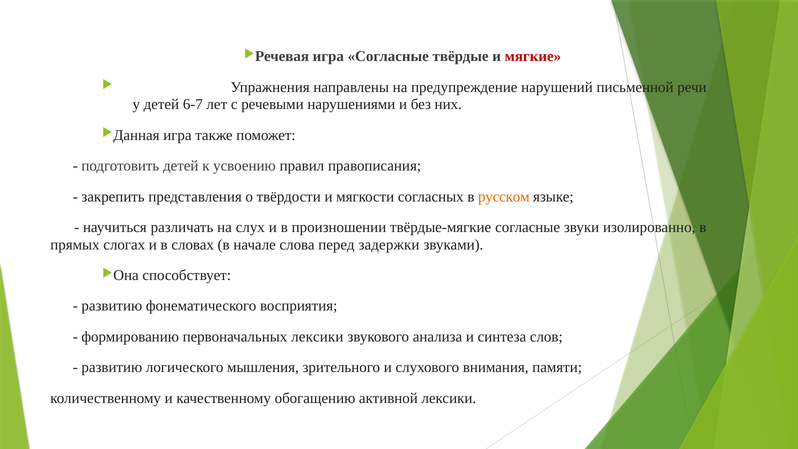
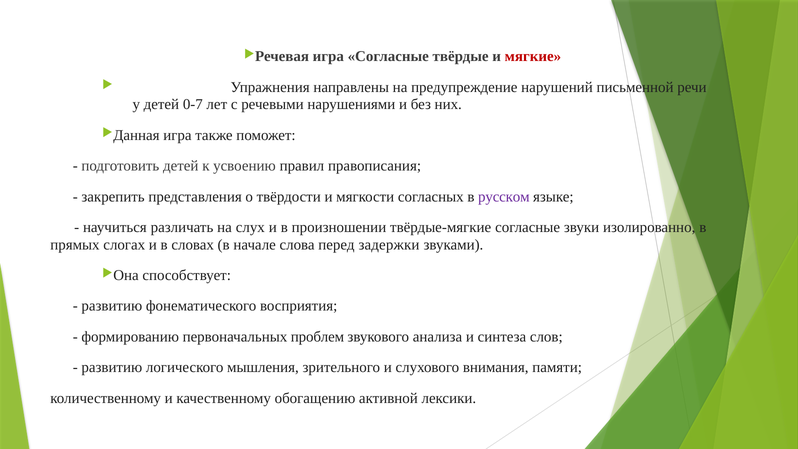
6-7: 6-7 -> 0-7
русском colour: orange -> purple
первоначальных лексики: лексики -> проблем
